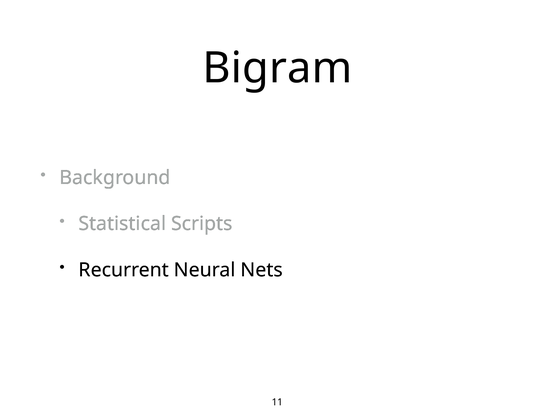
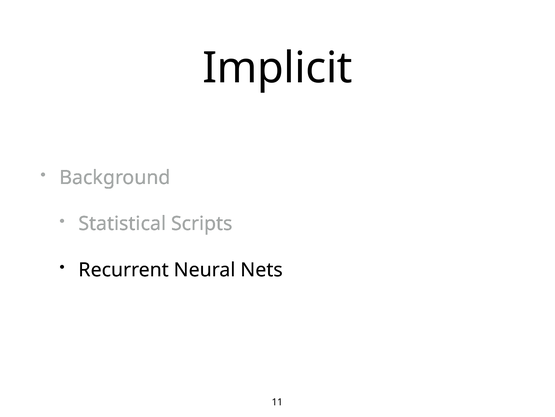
Bigram: Bigram -> Implicit
